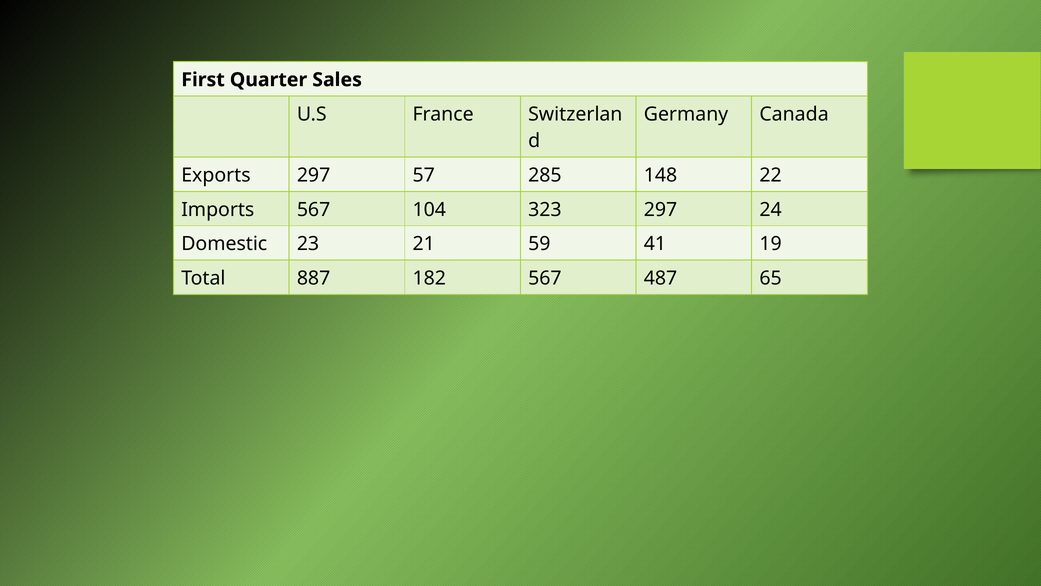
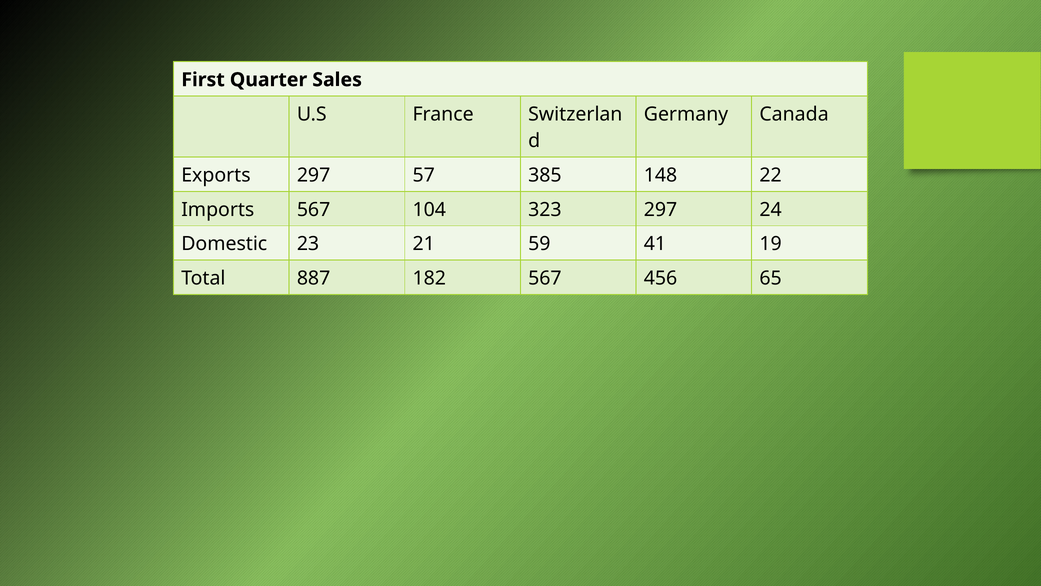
285: 285 -> 385
487: 487 -> 456
